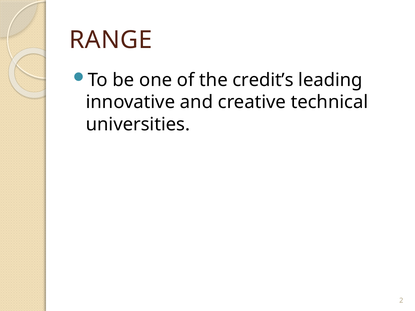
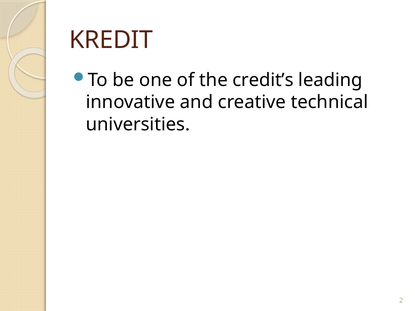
RANGE: RANGE -> KREDIT
